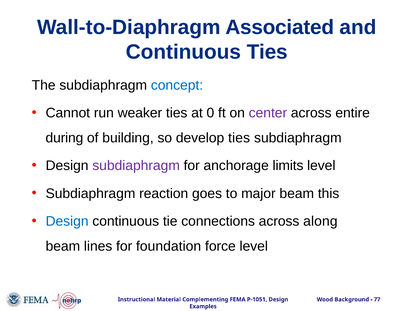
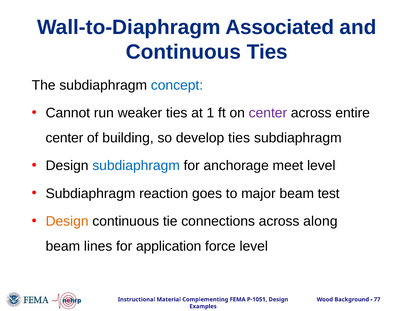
0: 0 -> 1
during at (64, 138): during -> center
subdiaphragm at (136, 166) colour: purple -> blue
limits: limits -> meet
this: this -> test
Design at (67, 222) colour: blue -> orange
foundation: foundation -> application
